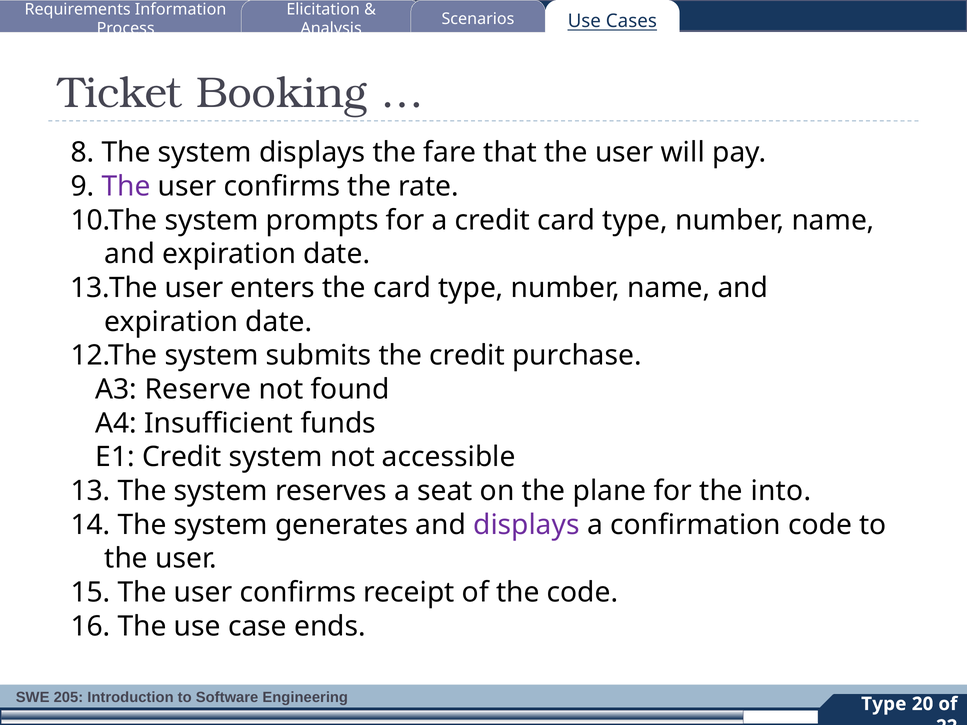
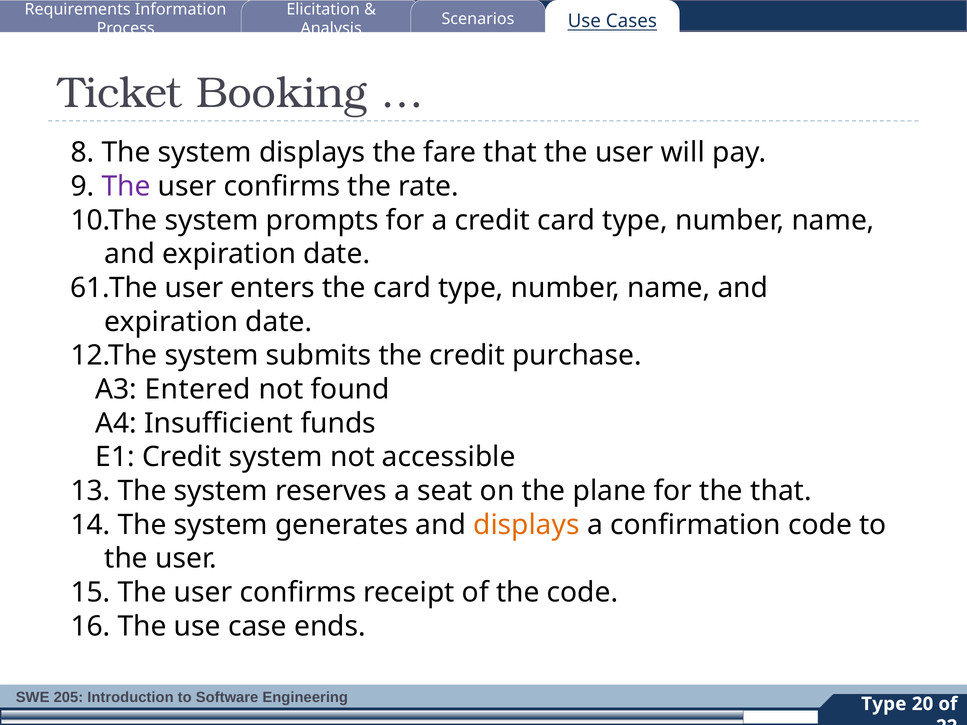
13.The: 13.The -> 61.The
Reserve: Reserve -> Entered
the into: into -> that
displays at (526, 525) colour: purple -> orange
